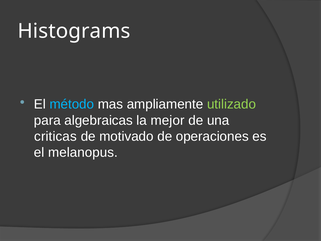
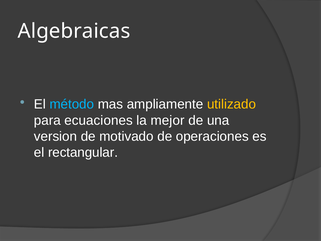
Histograms: Histograms -> Algebraicas
utilizado colour: light green -> yellow
algebraicas: algebraicas -> ecuaciones
criticas: criticas -> version
melanopus: melanopus -> rectangular
